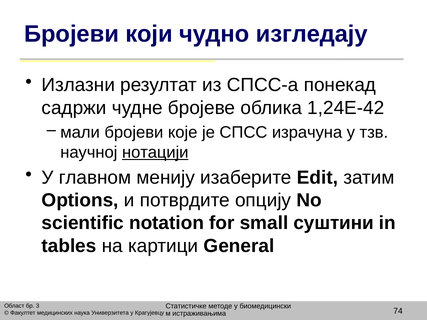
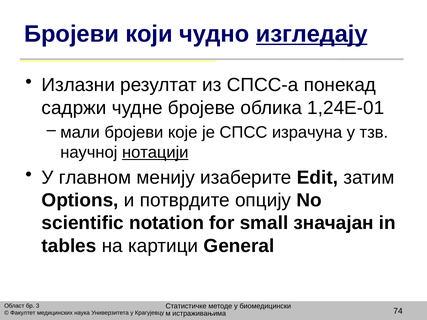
изгледају underline: none -> present
1,24Е-42: 1,24Е-42 -> 1,24Е-01
суштини: суштини -> значајан
